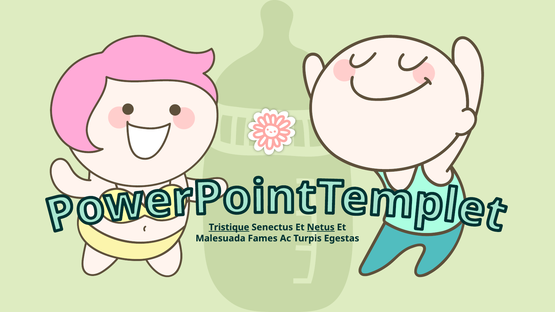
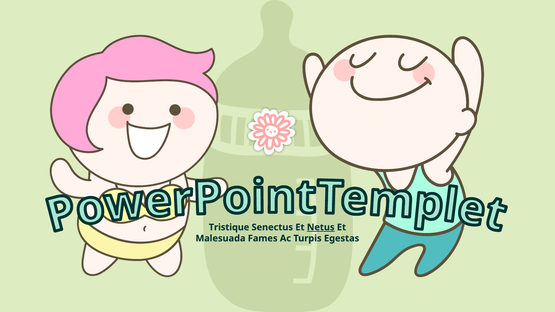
Tristique underline: present -> none
